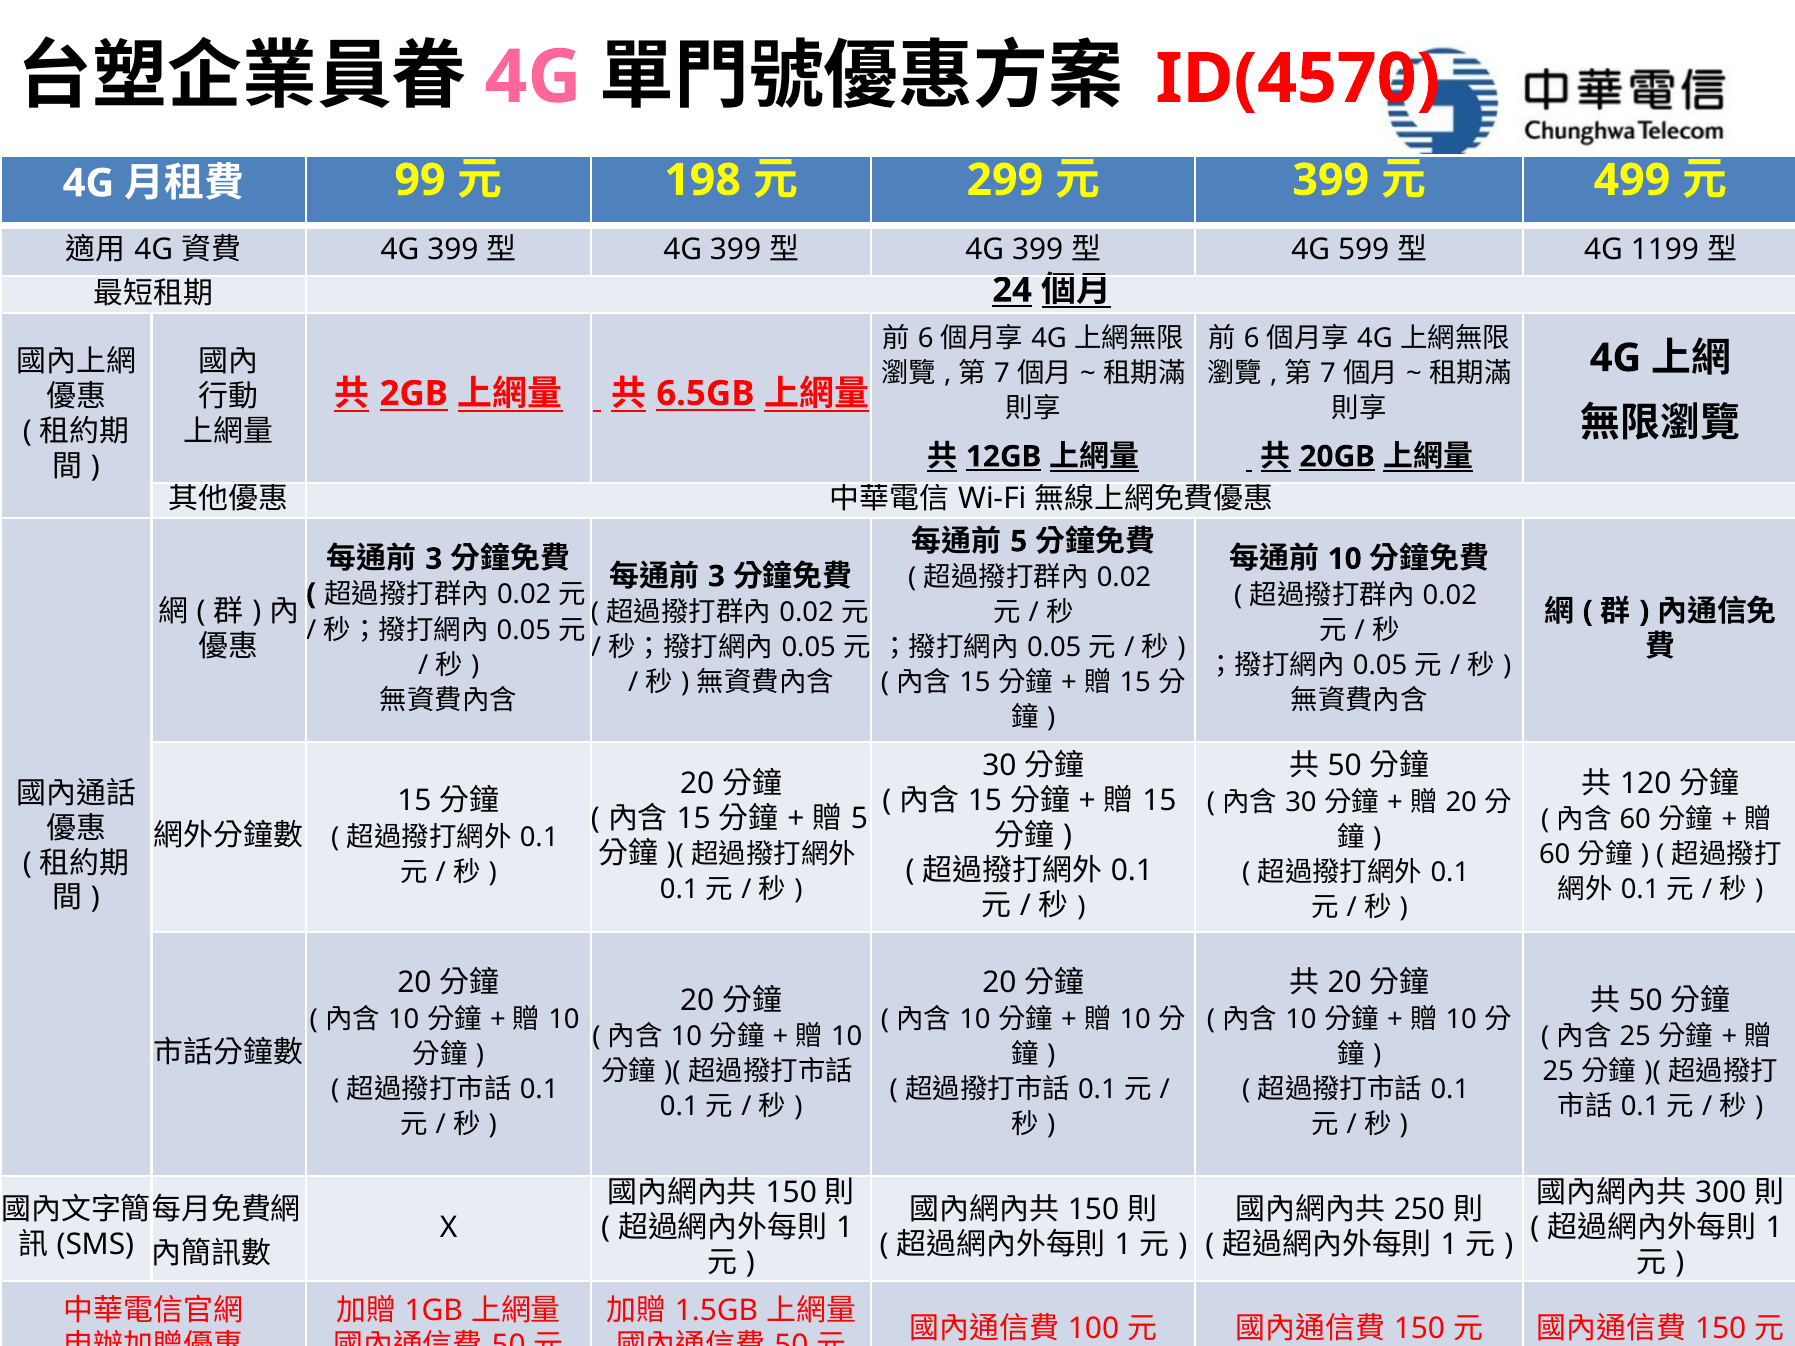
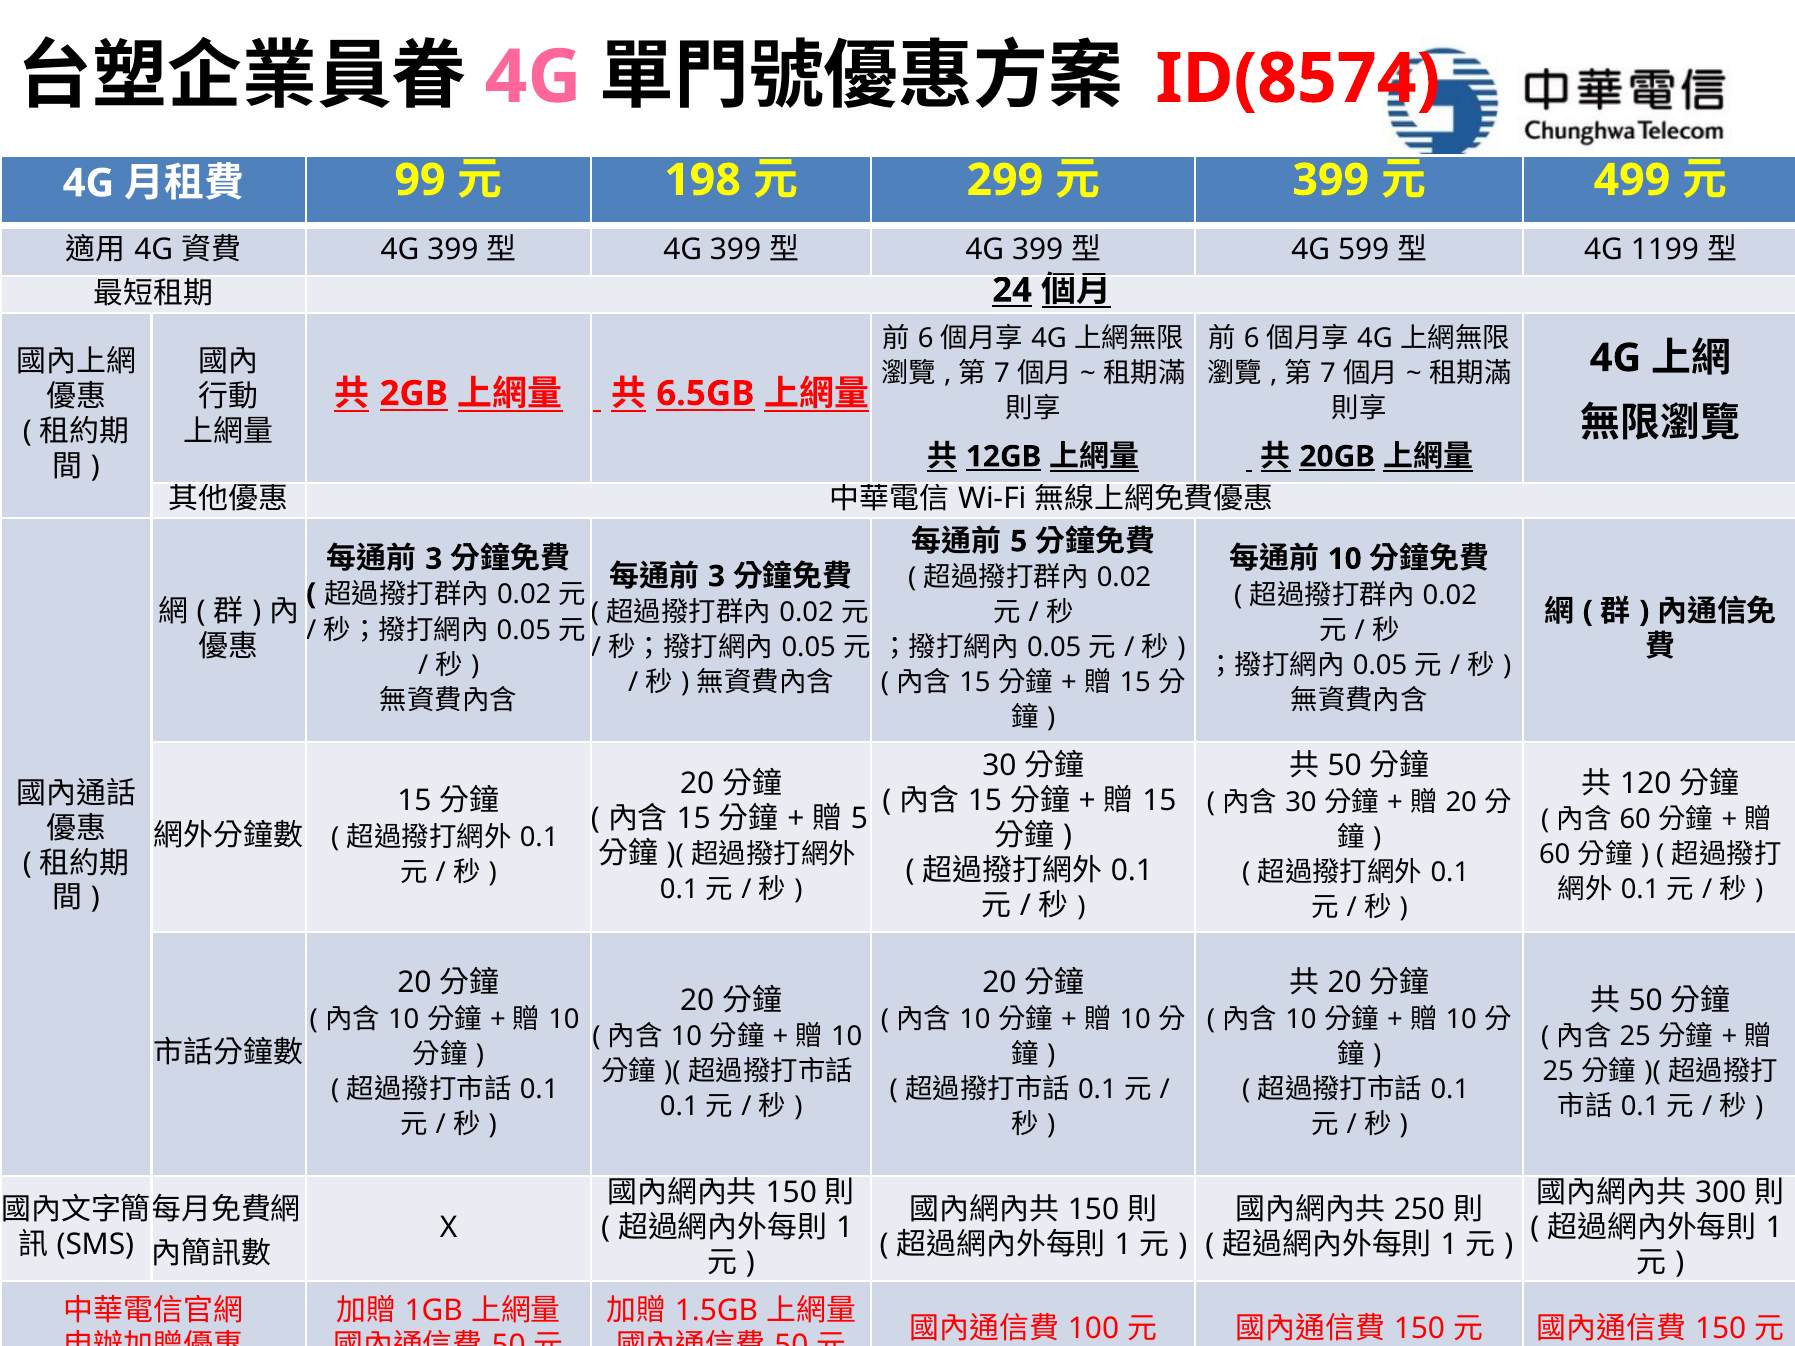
ID(4570: ID(4570 -> ID(8574
